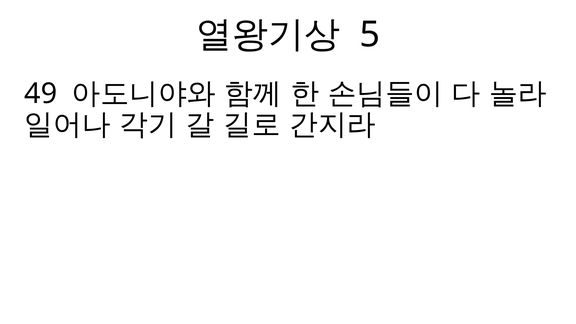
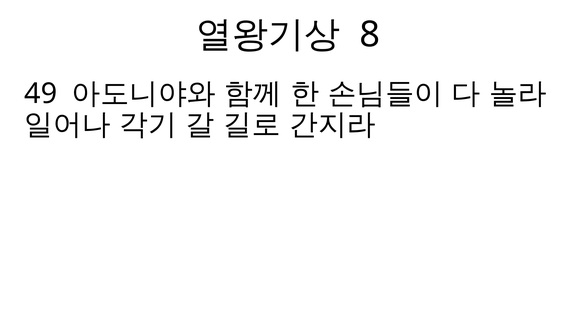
5: 5 -> 8
